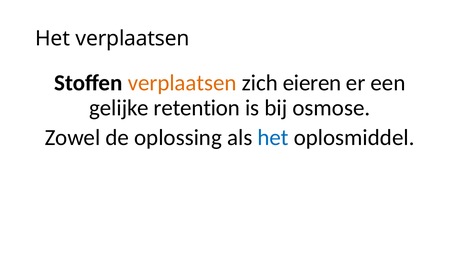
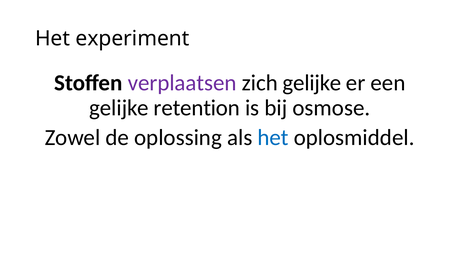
Het verplaatsen: verplaatsen -> experiment
verplaatsen at (182, 83) colour: orange -> purple
zich eieren: eieren -> gelijke
